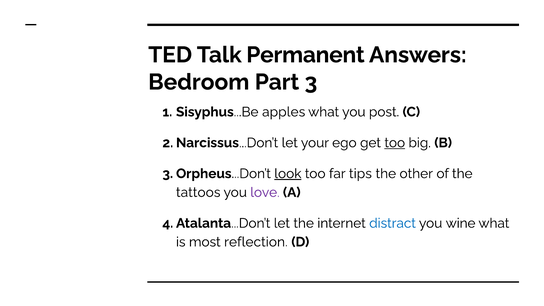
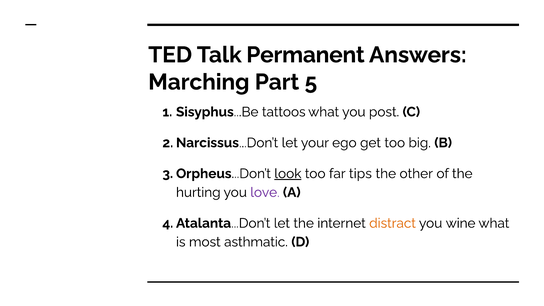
Bedroom: Bedroom -> Marching
3: 3 -> 5
apples: apples -> tattoos
too at (395, 143) underline: present -> none
tattoos: tattoos -> hurting
distract colour: blue -> orange
reflection: reflection -> asthmatic
